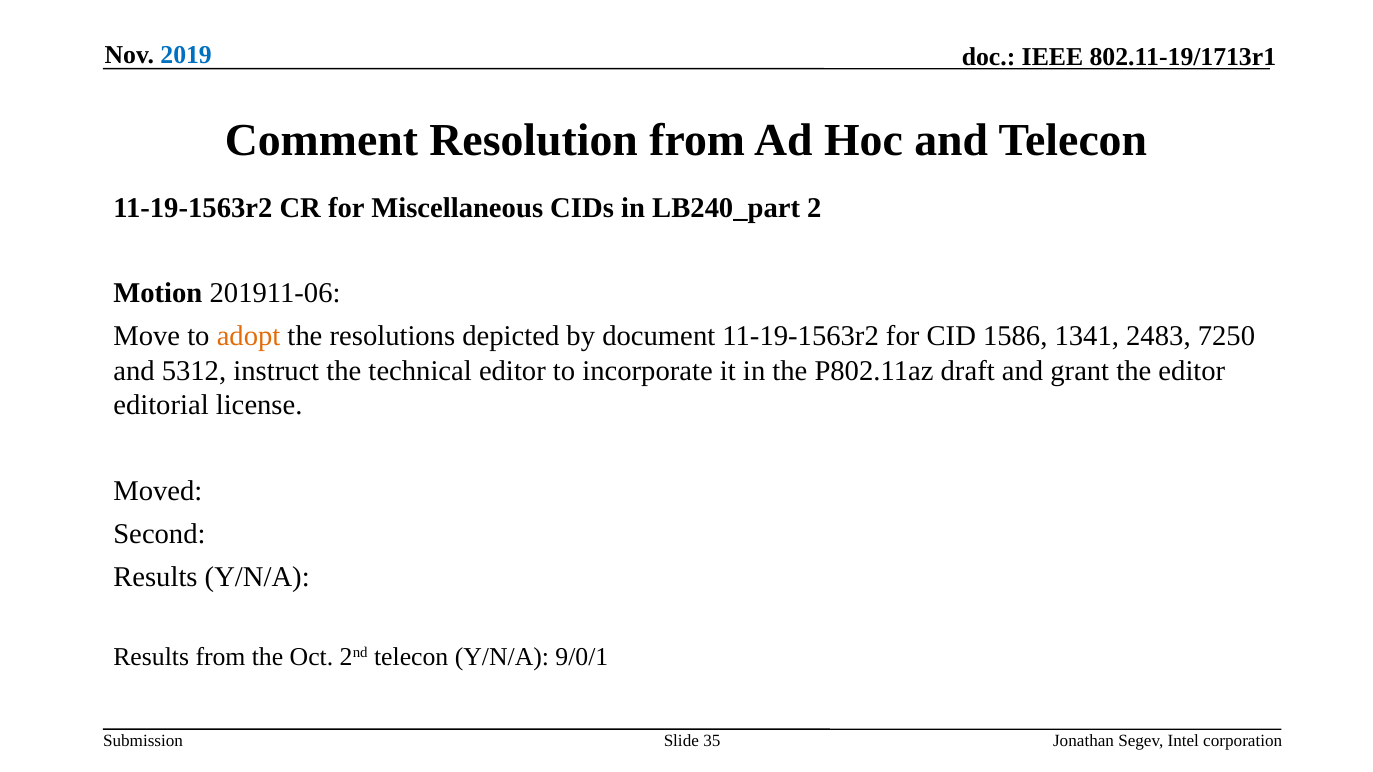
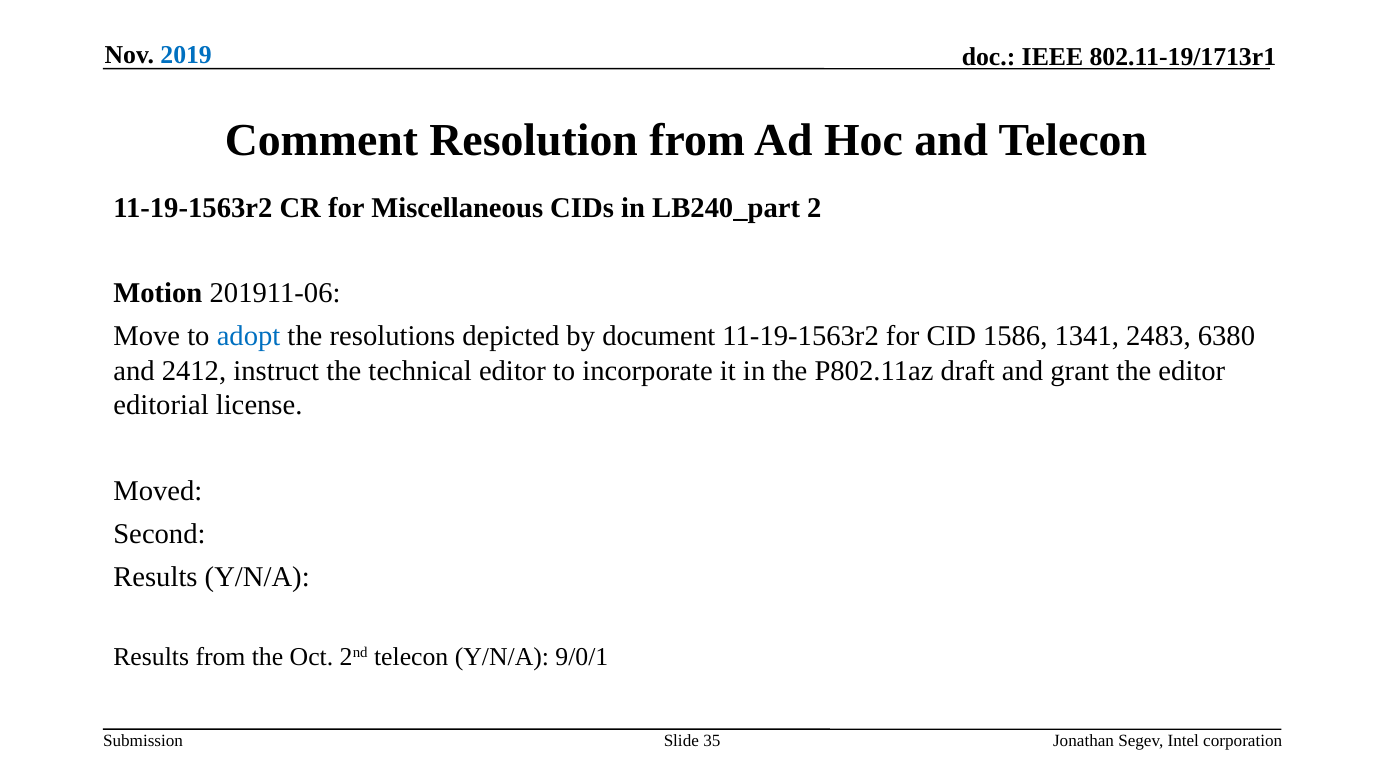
adopt colour: orange -> blue
7250: 7250 -> 6380
5312: 5312 -> 2412
